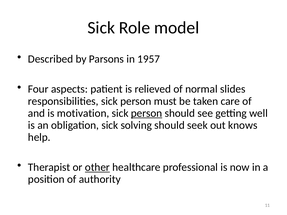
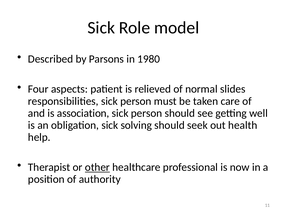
1957: 1957 -> 1980
motivation: motivation -> association
person at (147, 113) underline: present -> none
knows: knows -> health
